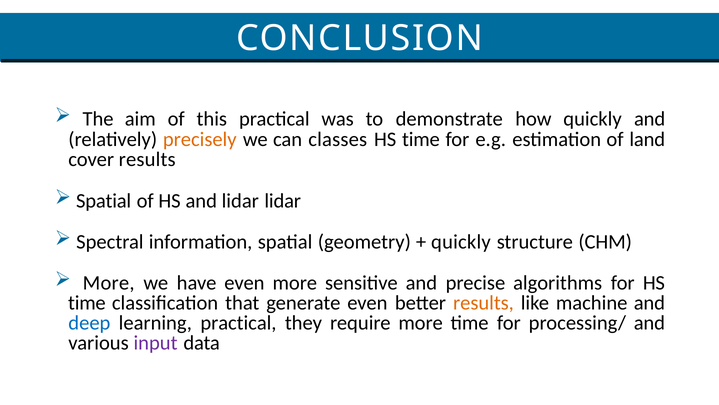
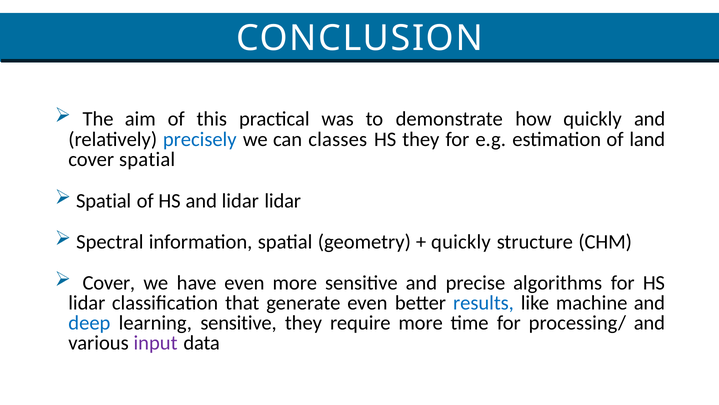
precisely colour: orange -> blue
time at (421, 139): time -> they
cover results: results -> spatial
More at (109, 282): More -> Cover
time at (87, 303): time -> lidar
results at (483, 303) colour: orange -> blue
learning practical: practical -> sensitive
